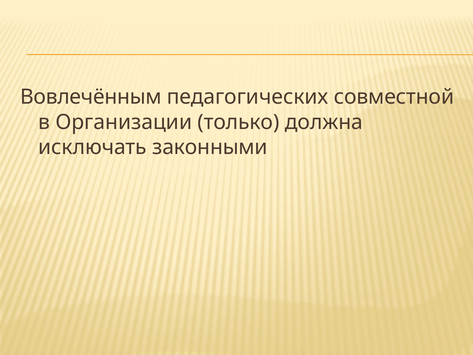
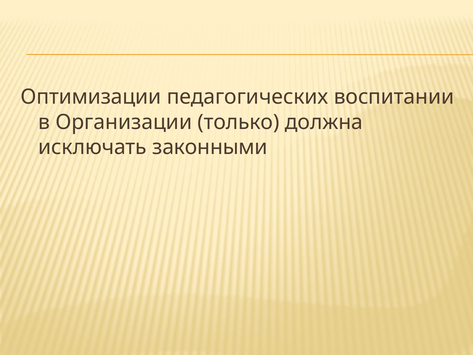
Вовлечённым: Вовлечённым -> Оптимизации
совместной: совместной -> воспитании
